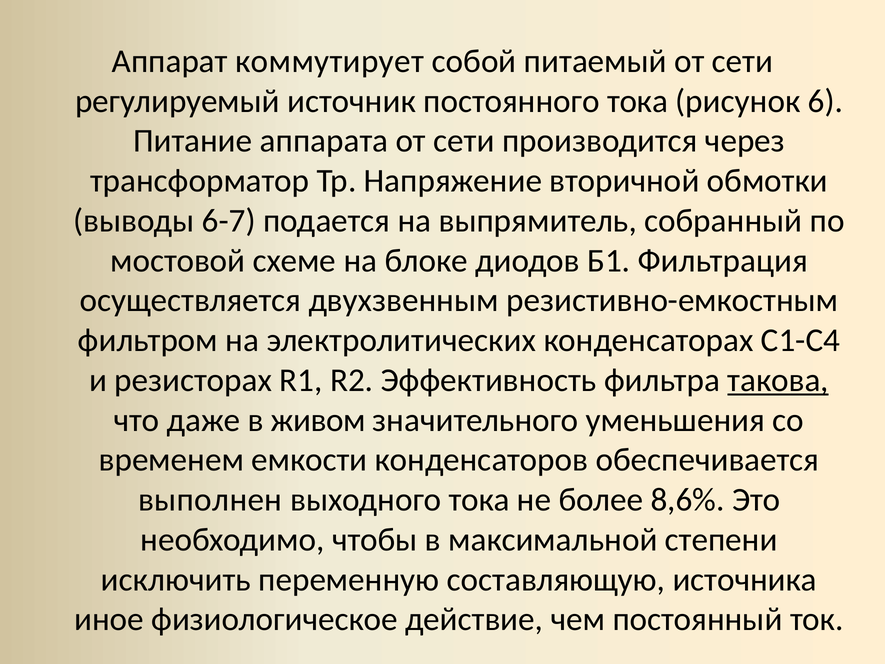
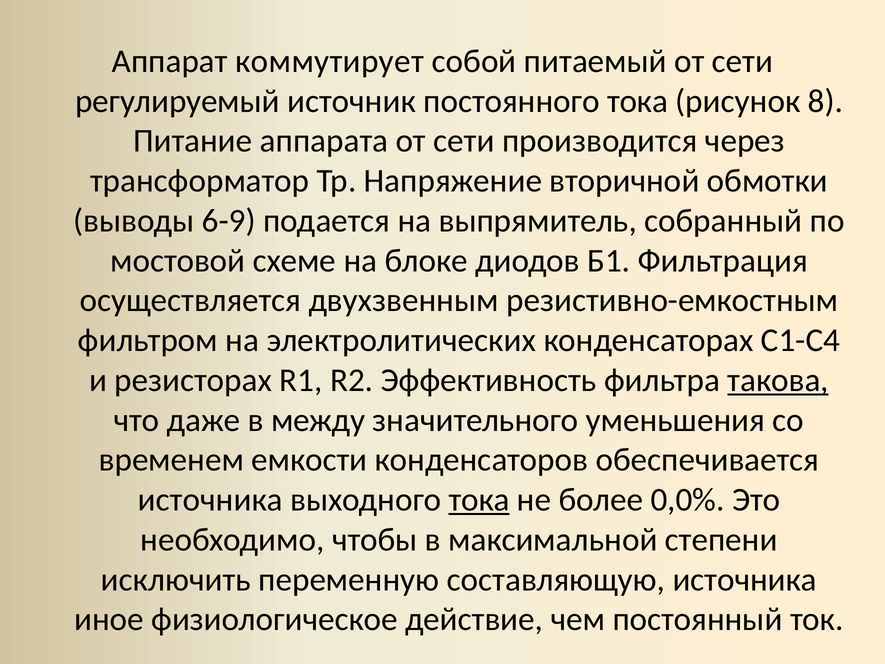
6: 6 -> 8
6-7: 6-7 -> 6-9
живом: живом -> между
выполнен at (210, 500): выполнен -> источника
тока at (479, 500) underline: none -> present
8,6%: 8,6% -> 0,0%
